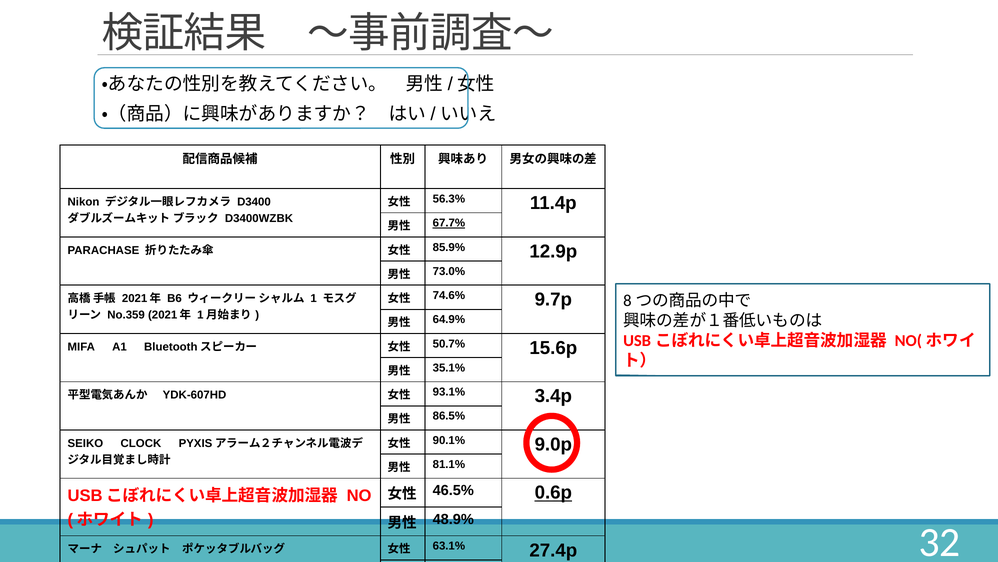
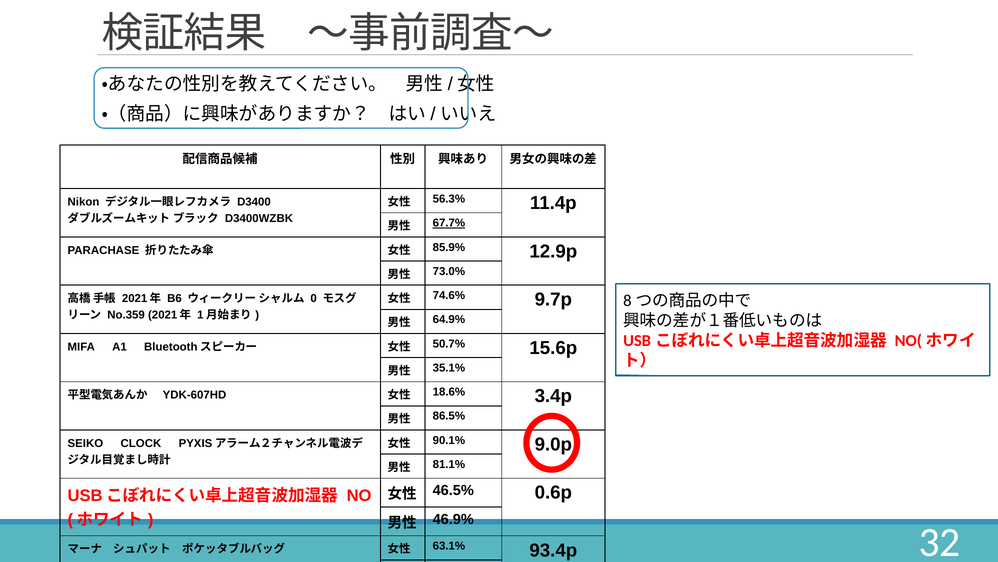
1: 1 -> 0
93.1%: 93.1% -> 18.6%
0.6p underline: present -> none
48.9%: 48.9% -> 46.9%
27.4p: 27.4p -> 93.4p
